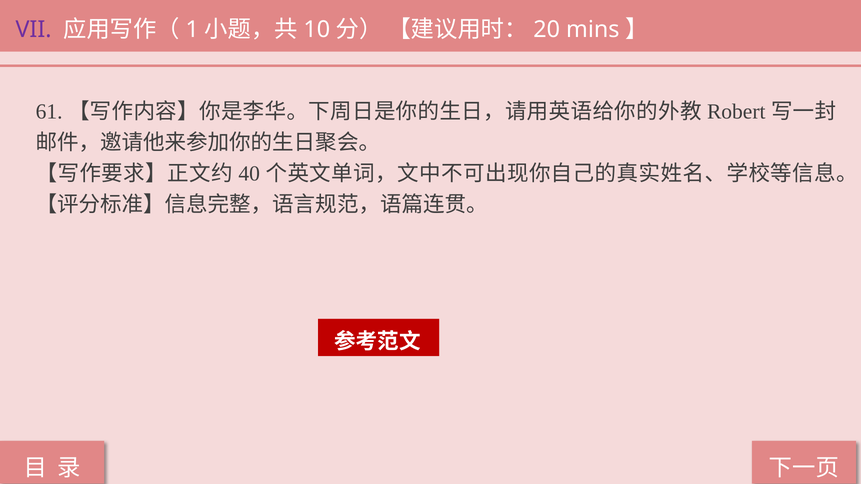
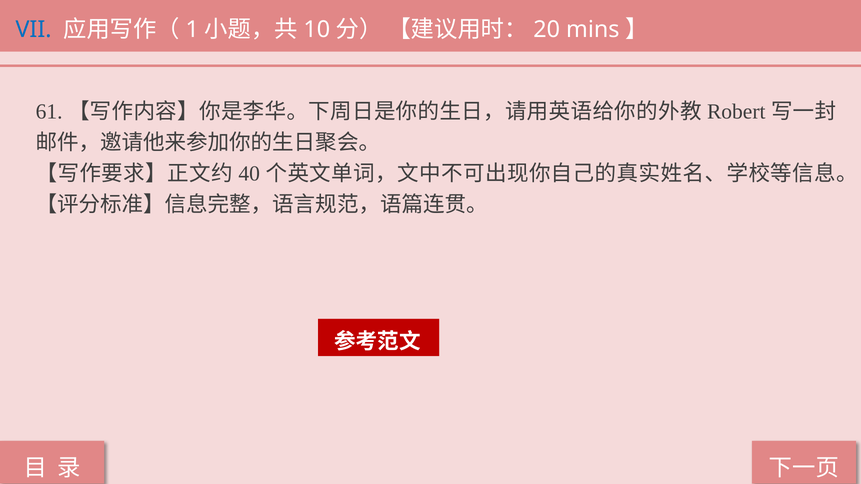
VII colour: purple -> blue
